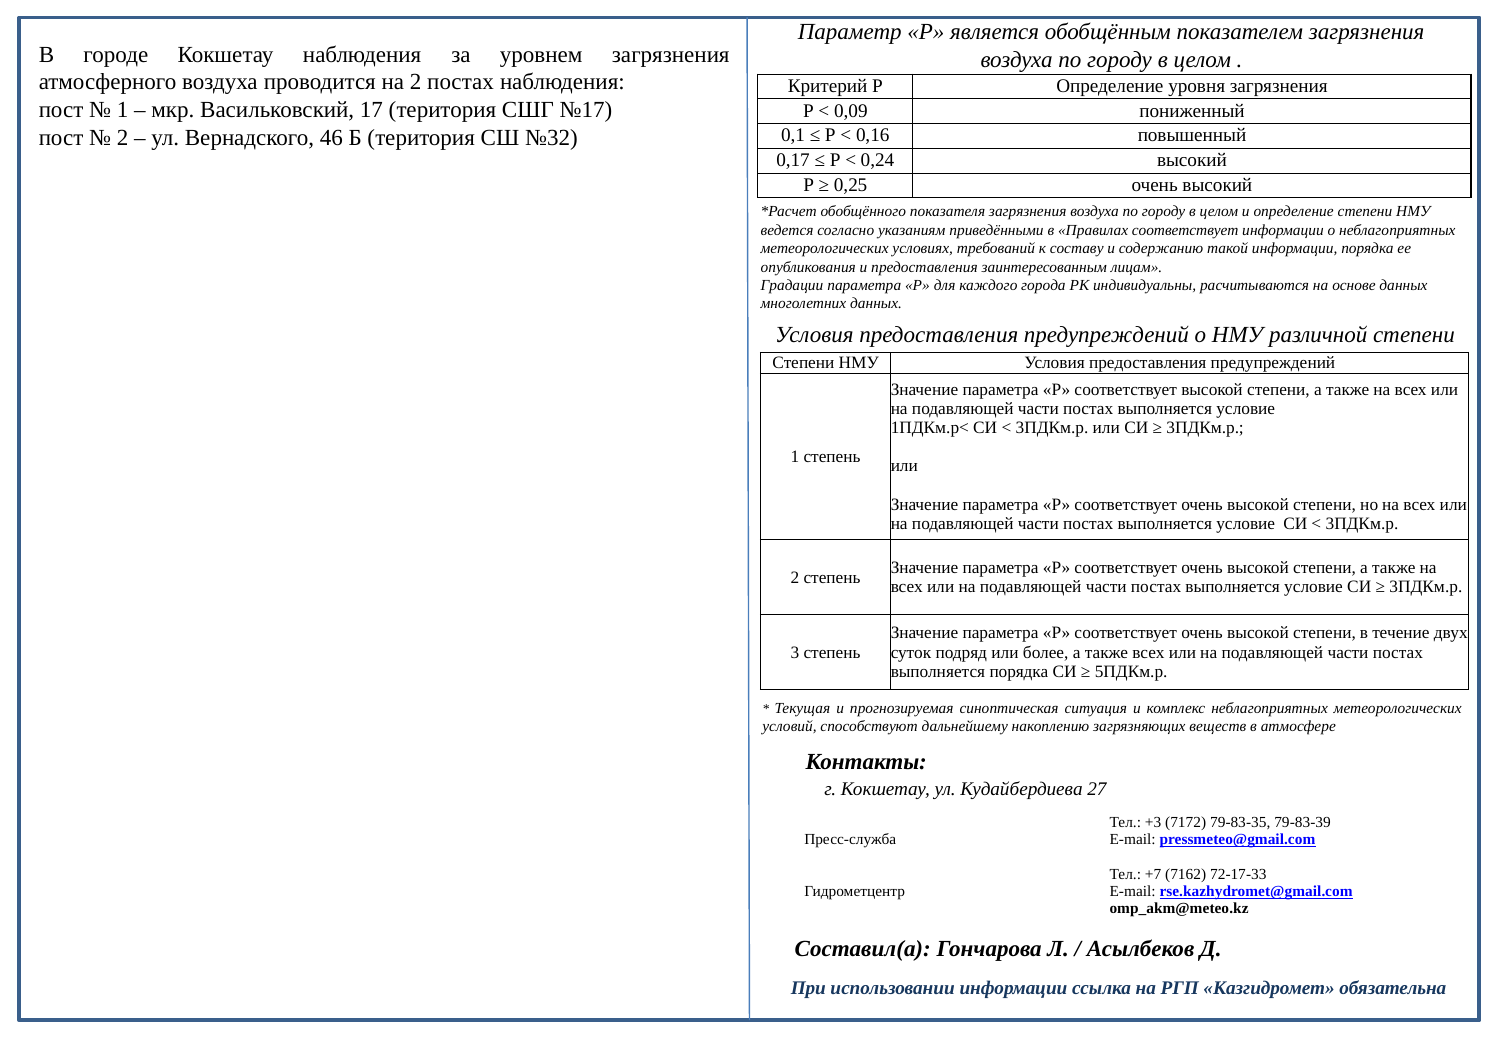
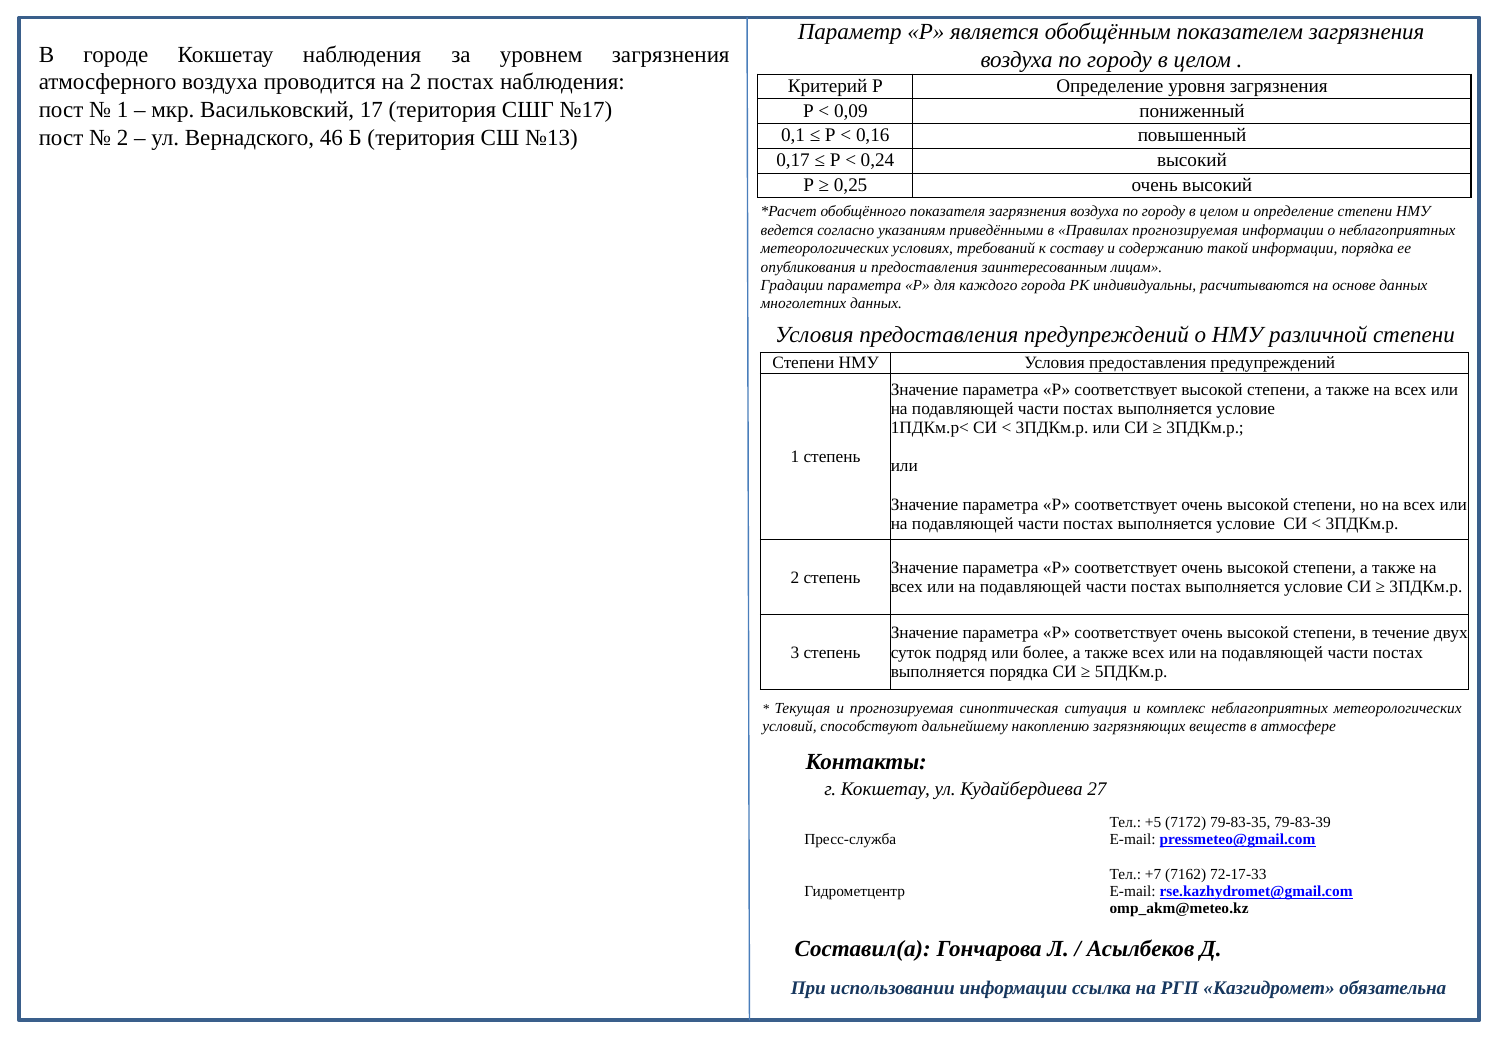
№32: №32 -> №13
Правилах соответствует: соответствует -> прогнозируемая
+3: +3 -> +5
